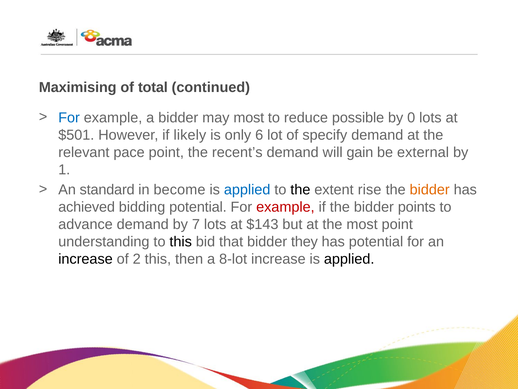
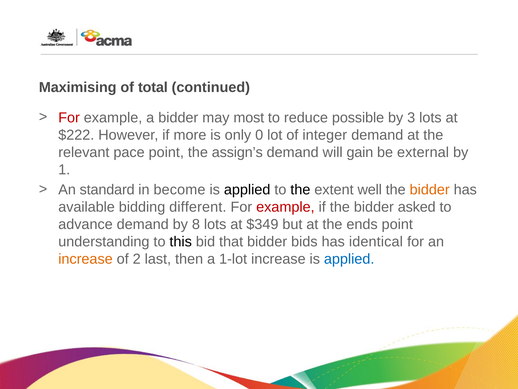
For at (69, 118) colour: blue -> red
0: 0 -> 3
$501: $501 -> $222
likely: likely -> more
6: 6 -> 0
specify: specify -> integer
recent’s: recent’s -> assign’s
applied at (247, 190) colour: blue -> black
rise: rise -> well
achieved: achieved -> available
bidding potential: potential -> different
points: points -> asked
7: 7 -> 8
$143: $143 -> $349
the most: most -> ends
they: they -> bids
has potential: potential -> identical
increase at (85, 259) colour: black -> orange
2 this: this -> last
8-lot: 8-lot -> 1-lot
applied at (349, 259) colour: black -> blue
